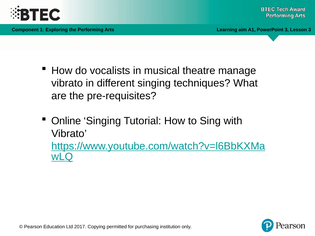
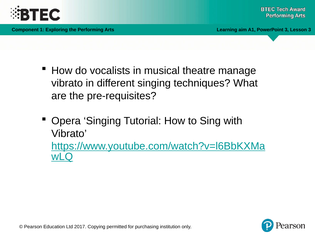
Online: Online -> Opera
